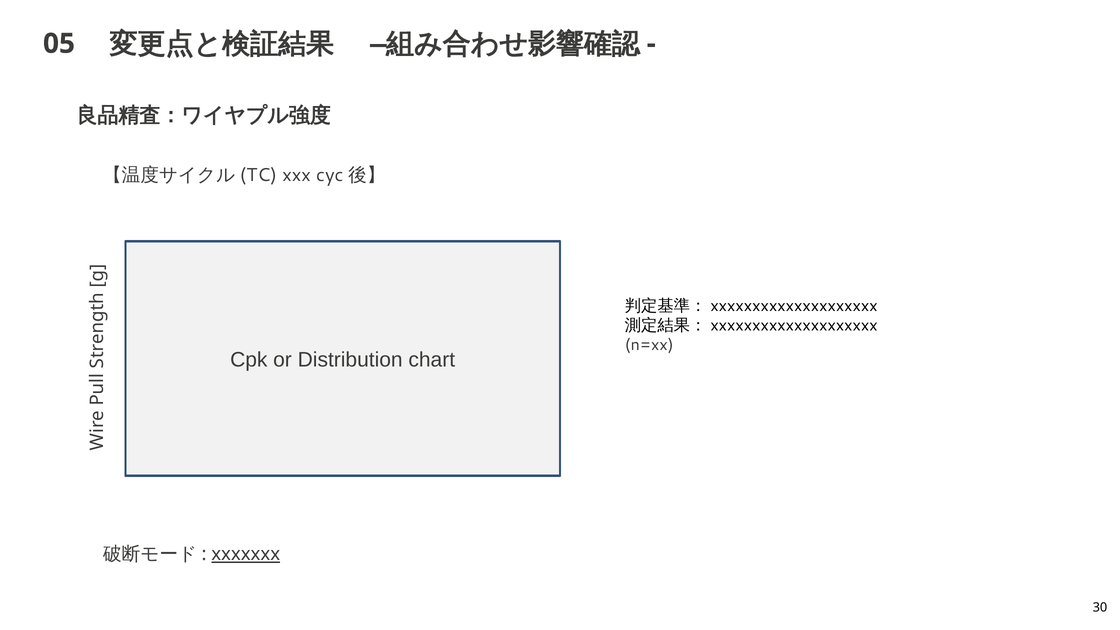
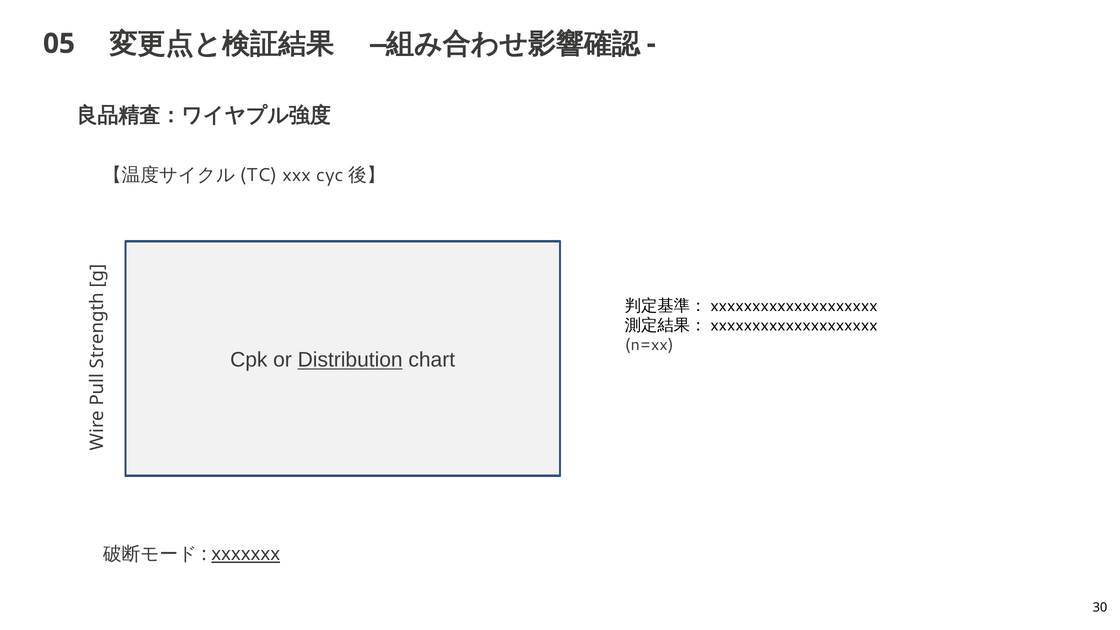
Distribution underline: none -> present
